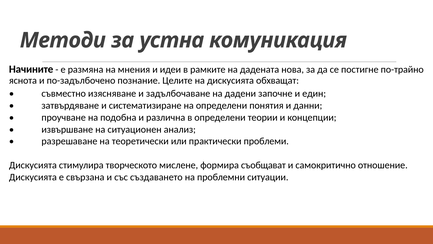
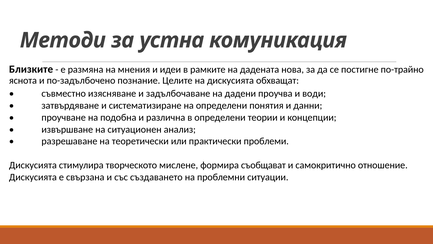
Начините: Начините -> Близките
започне: започне -> проучва
един: един -> води
